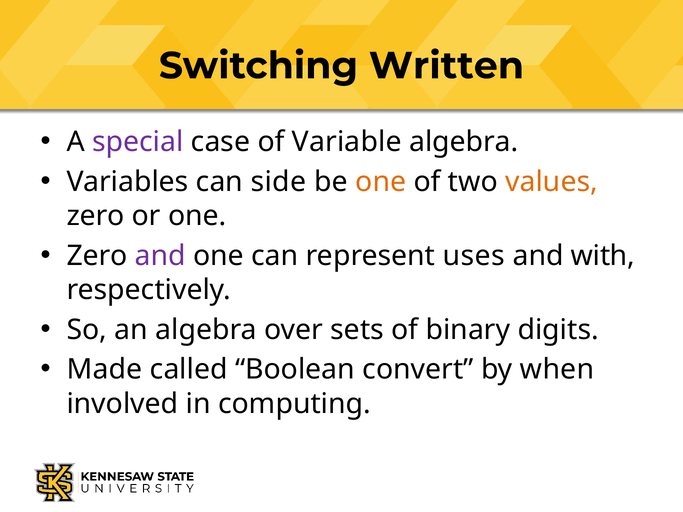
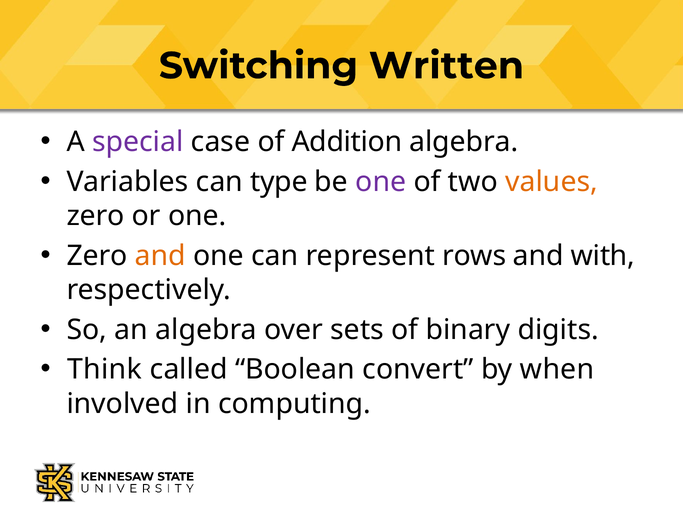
Variable: Variable -> Addition
side: side -> type
one at (381, 182) colour: orange -> purple
and at (160, 256) colour: purple -> orange
uses: uses -> rows
Made: Made -> Think
